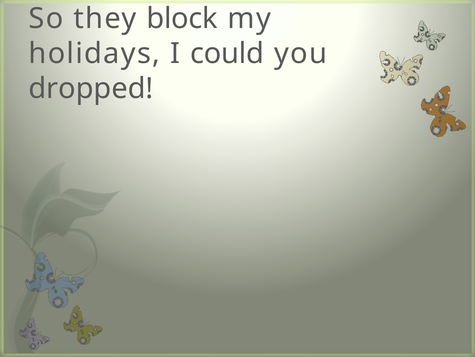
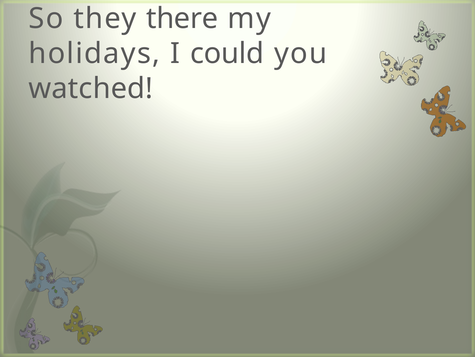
block: block -> there
dropped: dropped -> watched
